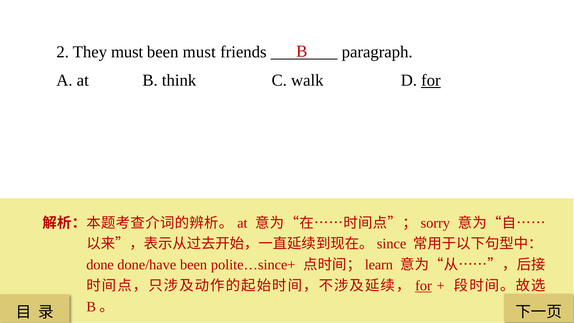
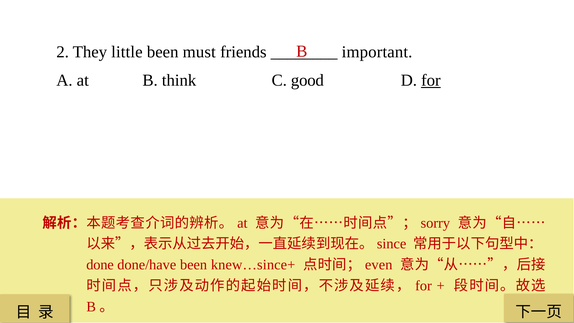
They must: must -> little
paragraph: paragraph -> important
walk: walk -> good
polite…since+: polite…since+ -> knew…since+
learn: learn -> even
for at (423, 286) underline: present -> none
